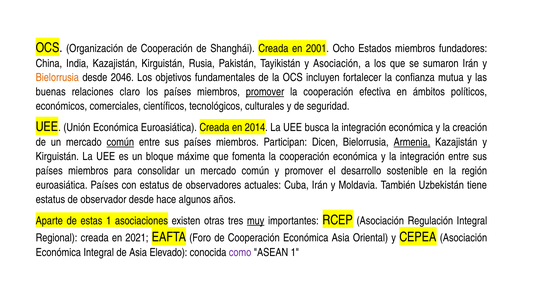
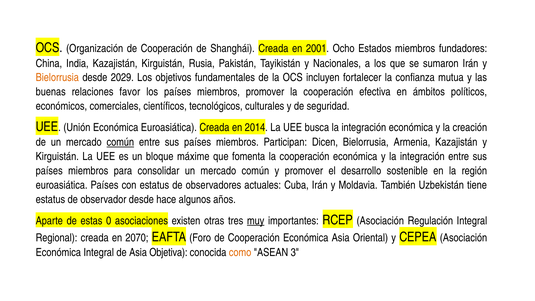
y Asociación: Asociación -> Nacionales
2046: 2046 -> 2029
claro: claro -> favor
promover at (265, 92) underline: present -> none
Armenia underline: present -> none
estas 1: 1 -> 0
2021: 2021 -> 2070
Elevado: Elevado -> Objetiva
como colour: purple -> orange
ASEAN 1: 1 -> 3
